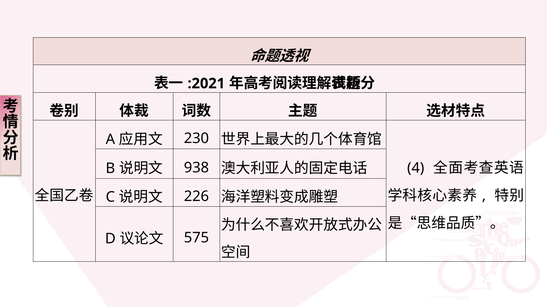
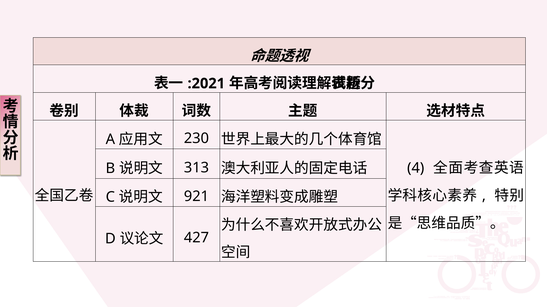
938: 938 -> 313
226: 226 -> 921
575: 575 -> 427
